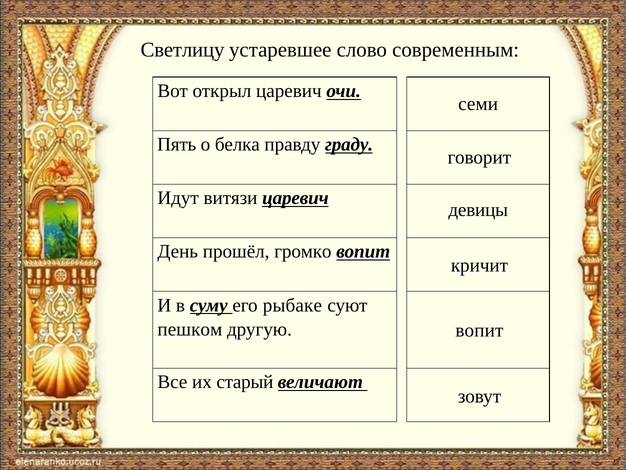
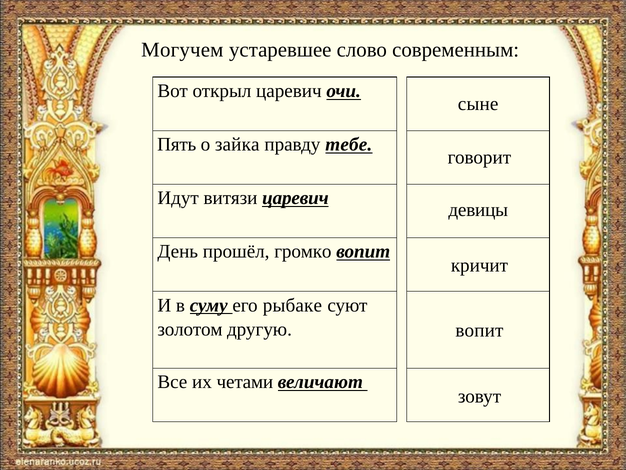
Светлицу: Светлицу -> Могучем
семи: семи -> сыне
белка: белка -> зайка
граду: граду -> тебе
пешком: пешком -> золотом
старый: старый -> четами
